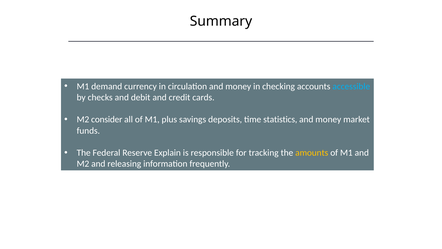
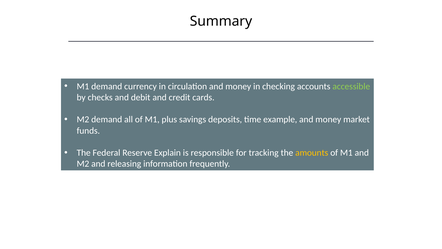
accessible colour: light blue -> light green
M2 consider: consider -> demand
statistics: statistics -> example
